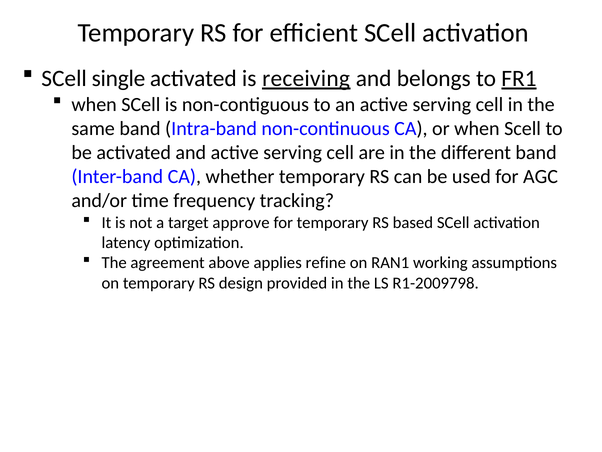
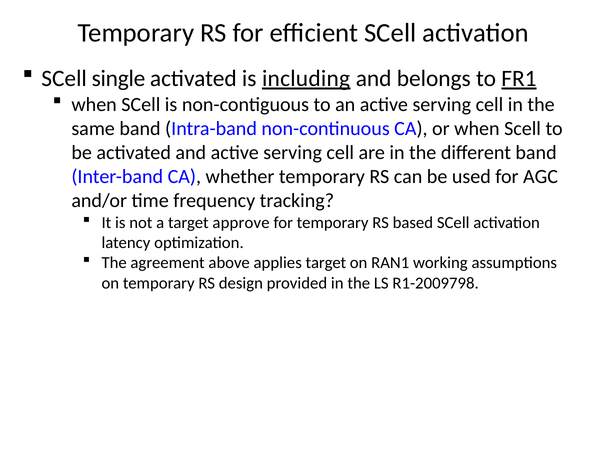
receiving: receiving -> including
applies refine: refine -> target
